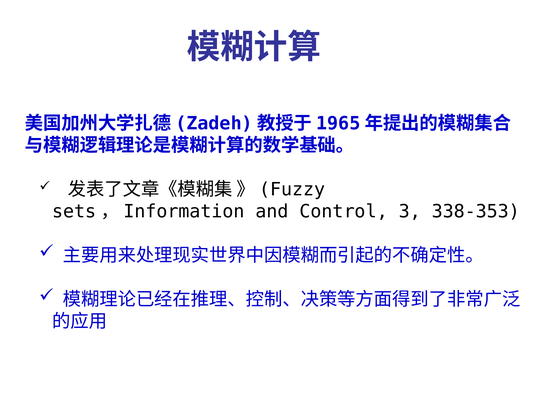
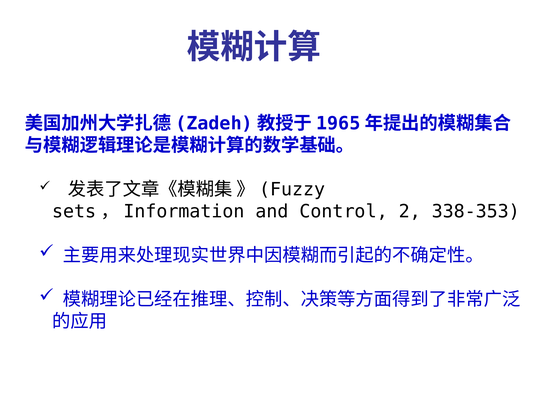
3: 3 -> 2
